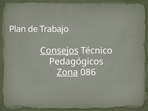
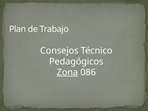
Consejos underline: present -> none
